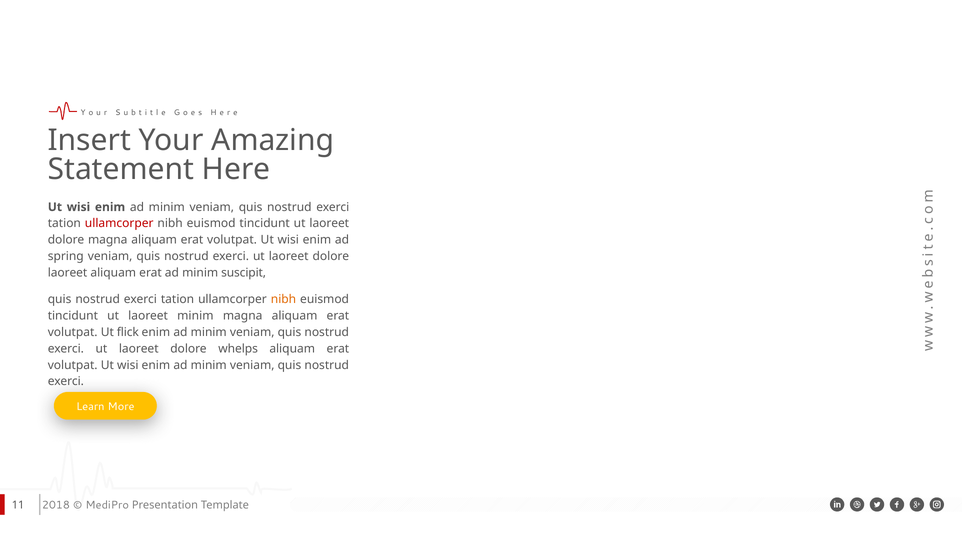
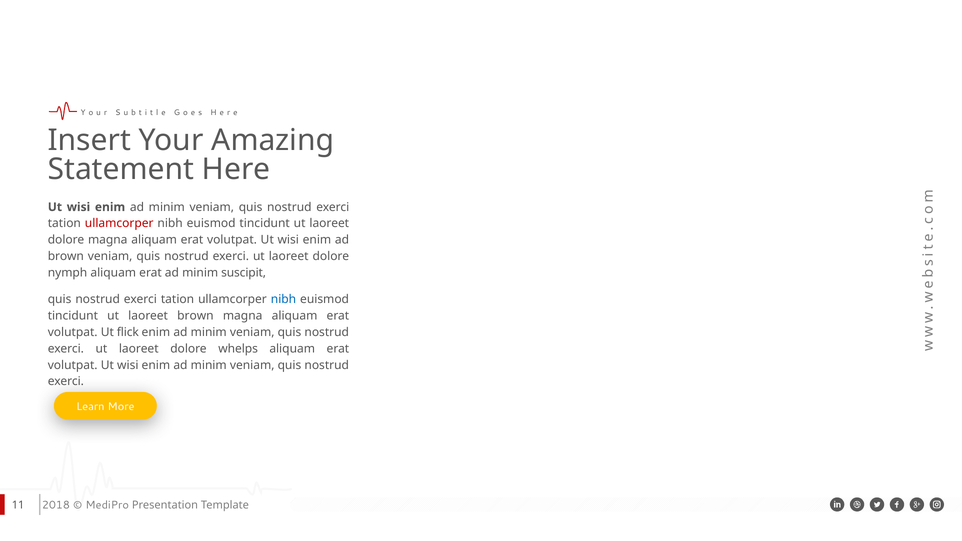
spring at (66, 256): spring -> brown
laoreet at (68, 273): laoreet -> nymph
nibh at (284, 299) colour: orange -> blue
laoreet minim: minim -> brown
